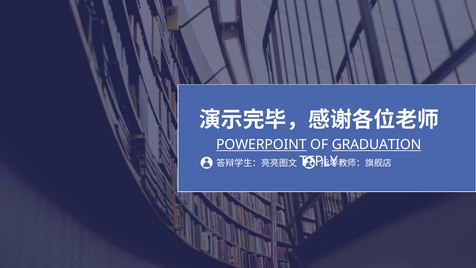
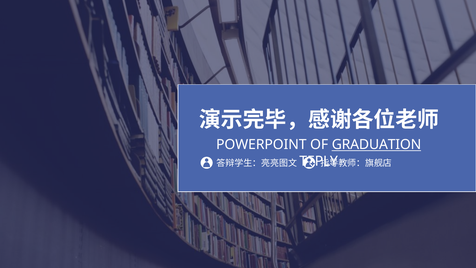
POWERPOINT underline: present -> none
